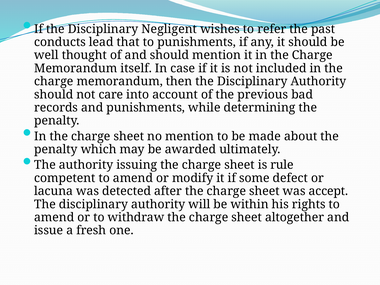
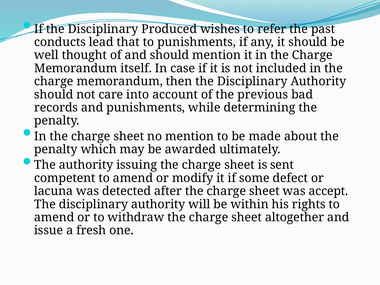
Negligent: Negligent -> Produced
rule: rule -> sent
